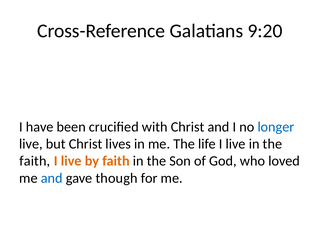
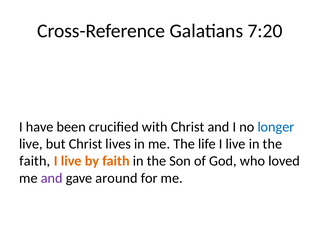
9:20: 9:20 -> 7:20
and at (52, 178) colour: blue -> purple
though: though -> around
